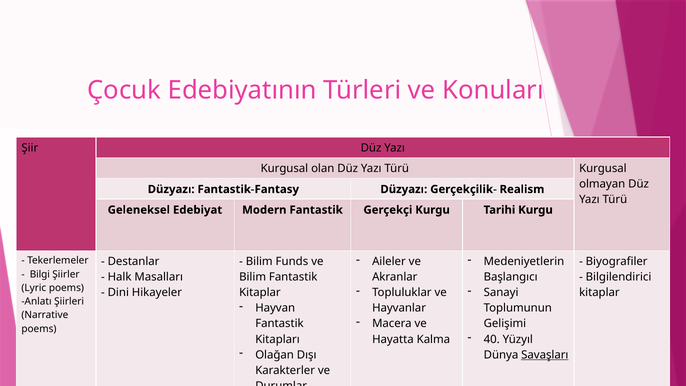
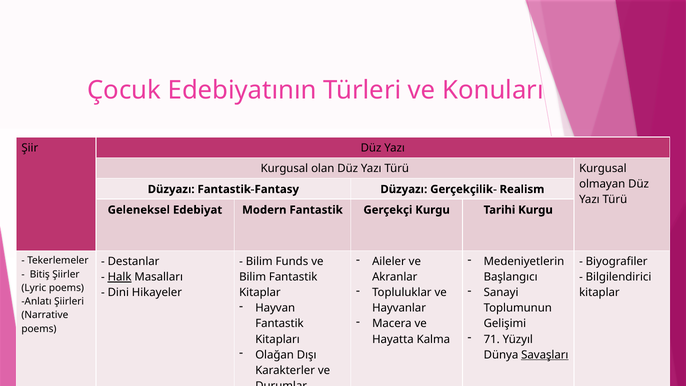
Bilgi: Bilgi -> Bitiş
Halk underline: none -> present
40: 40 -> 71
